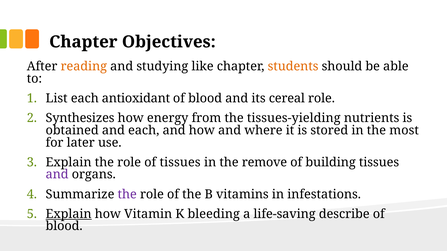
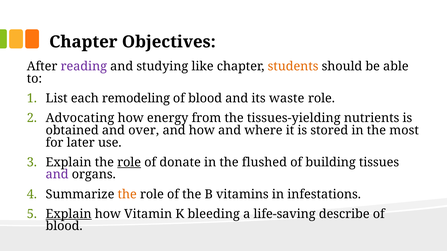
reading colour: orange -> purple
antioxidant: antioxidant -> remodeling
cereal: cereal -> waste
Synthesizes: Synthesizes -> Advocating
and each: each -> over
role at (129, 163) underline: none -> present
of tissues: tissues -> donate
remove: remove -> flushed
the at (127, 195) colour: purple -> orange
